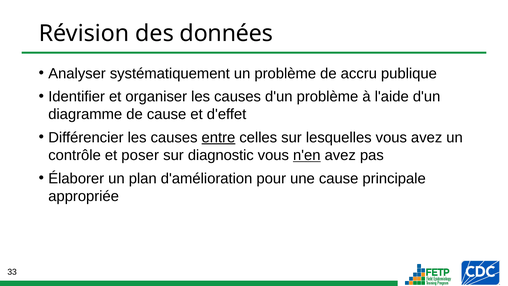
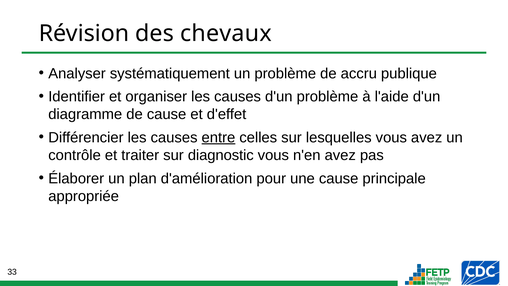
données: données -> chevaux
poser: poser -> traiter
n'en underline: present -> none
